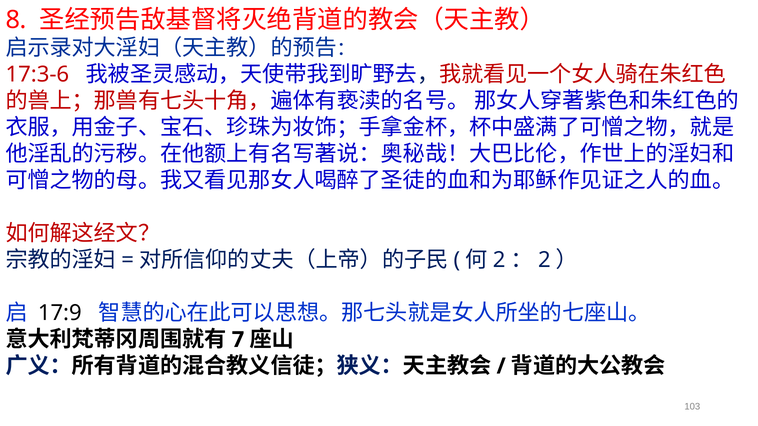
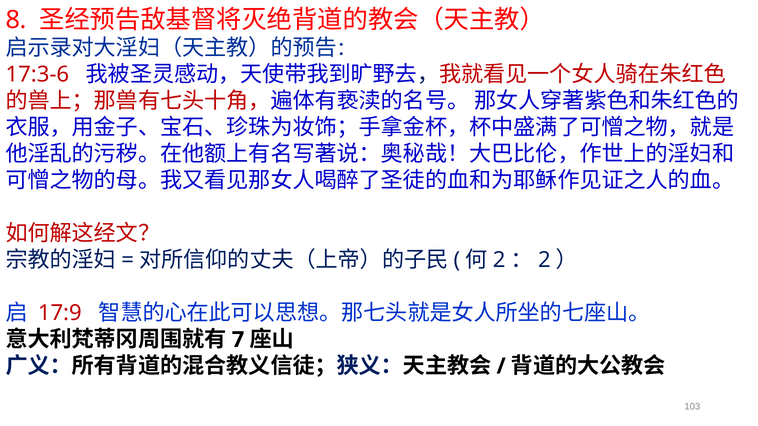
17:9 colour: black -> red
